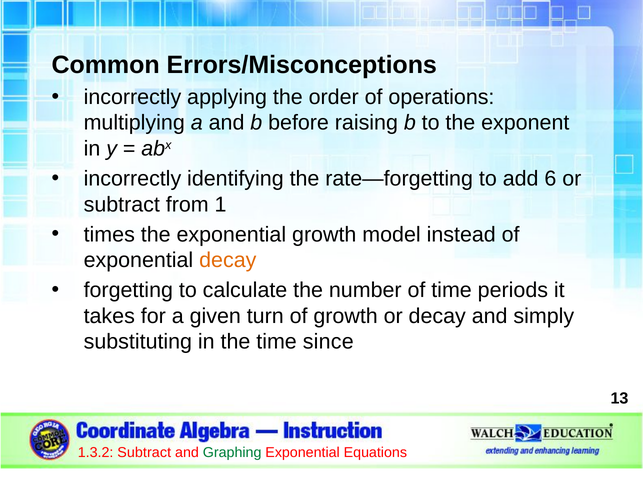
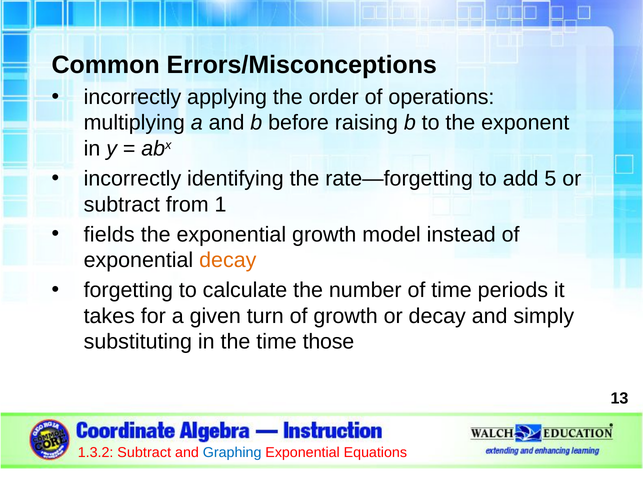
6: 6 -> 5
times: times -> fields
since: since -> those
Graphing colour: green -> blue
